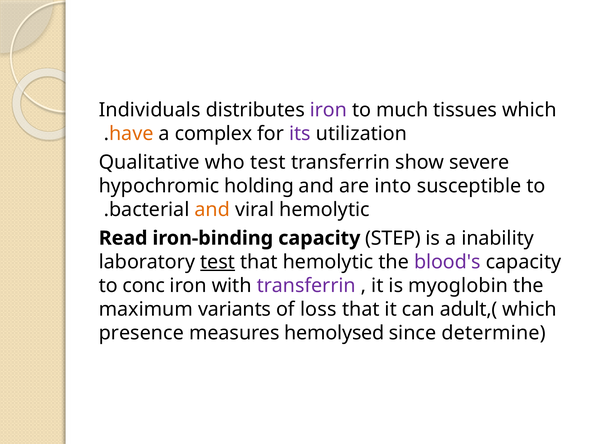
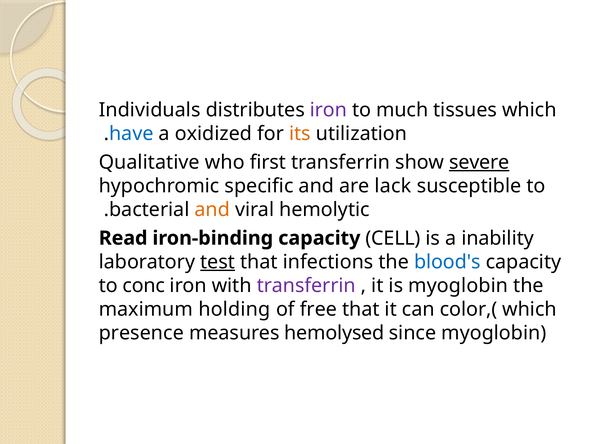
have colour: orange -> blue
complex: complex -> oxidized
its colour: purple -> orange
who test: test -> first
severe underline: none -> present
holding: holding -> specific
into: into -> lack
STEP: STEP -> CELL
that hemolytic: hemolytic -> infections
blood's colour: purple -> blue
variants: variants -> holding
loss: loss -> free
adult,(: adult,( -> color,(
since determine: determine -> myoglobin
